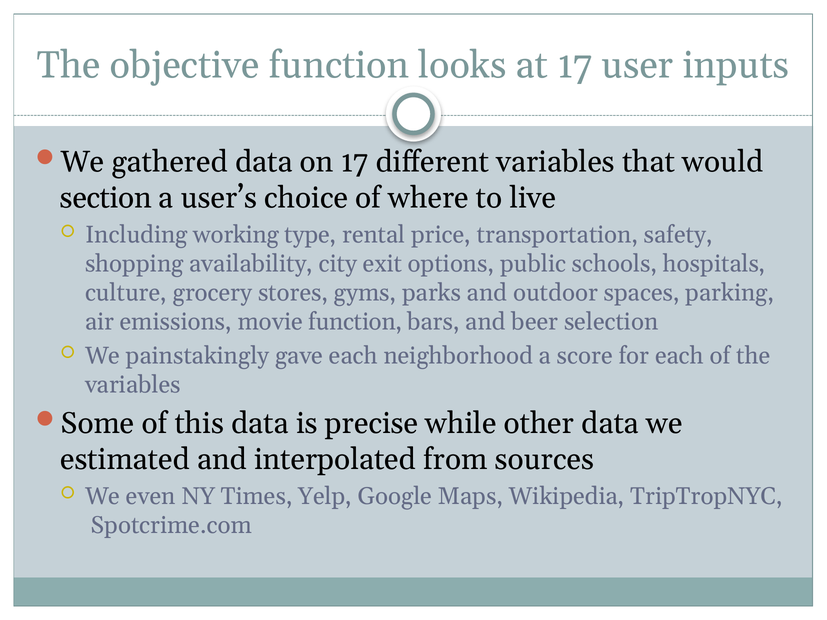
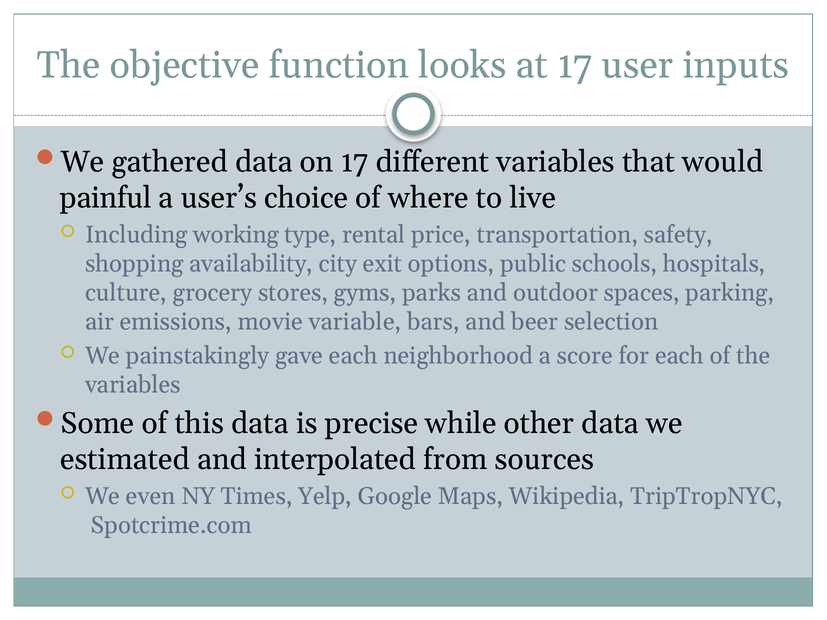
section: section -> painful
movie function: function -> variable
